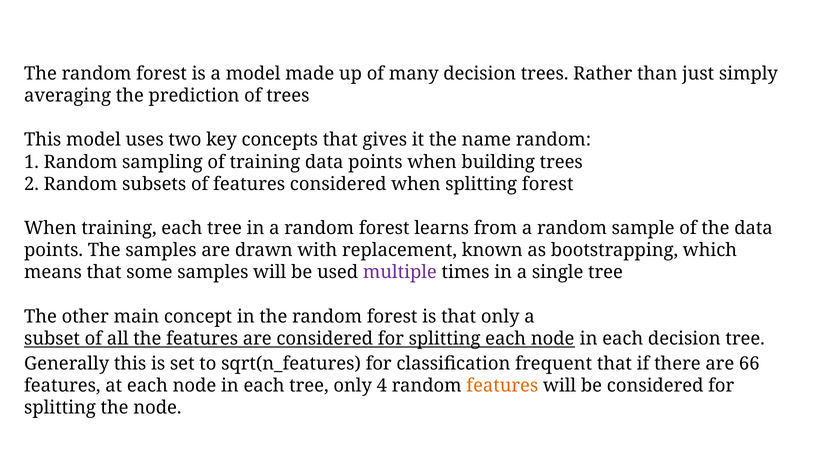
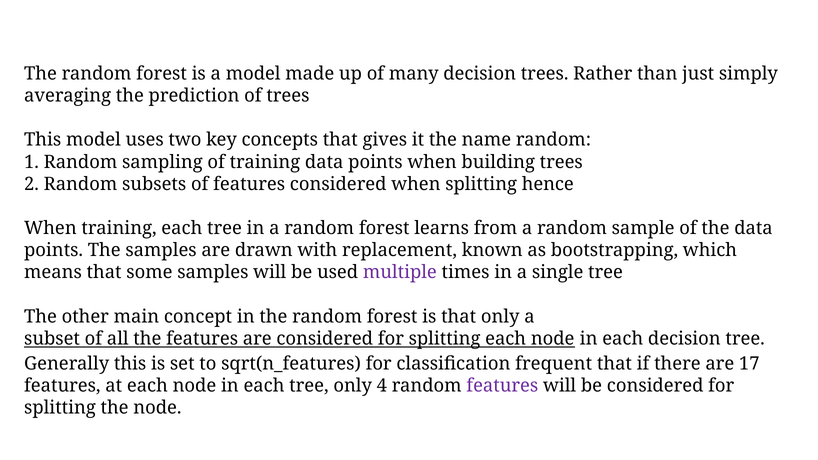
splitting forest: forest -> hence
66: 66 -> 17
features at (502, 386) colour: orange -> purple
